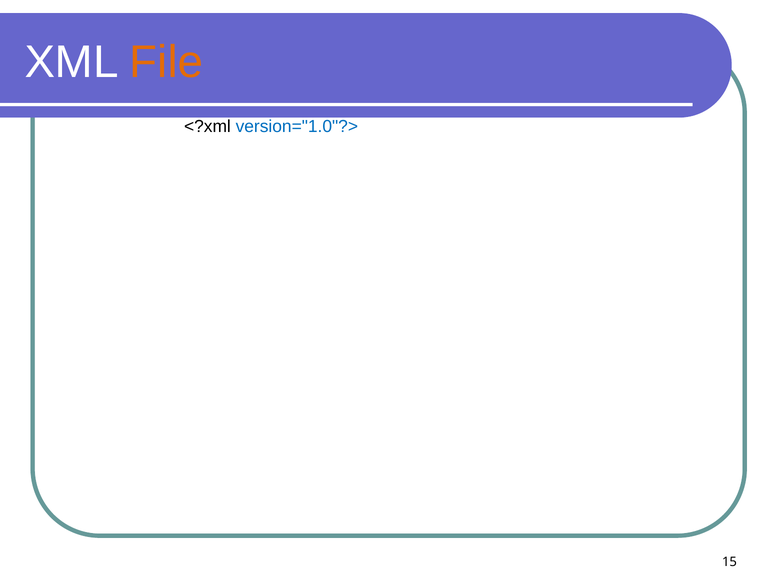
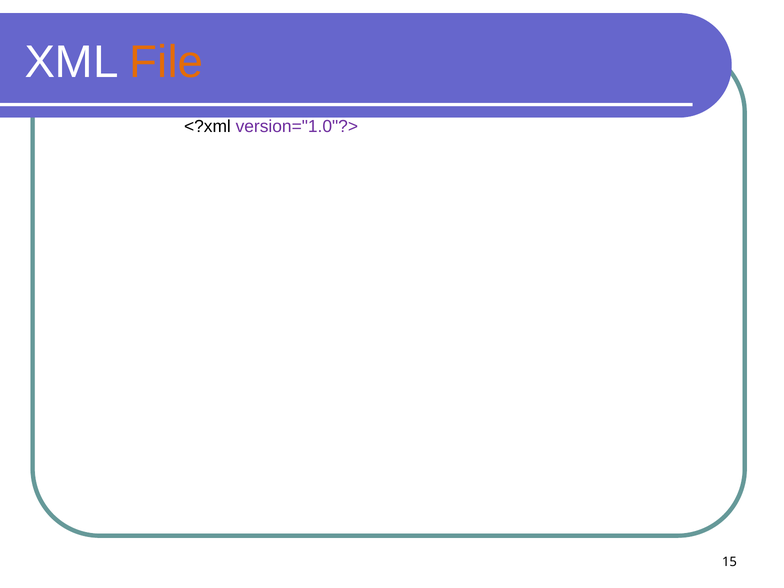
version="1.0"?> colour: blue -> purple
